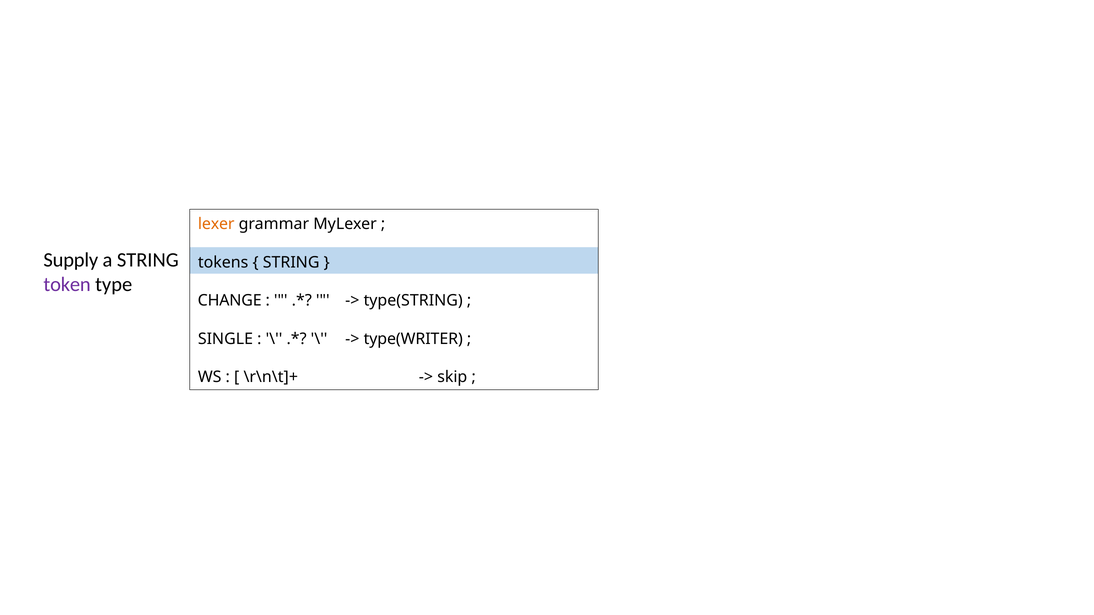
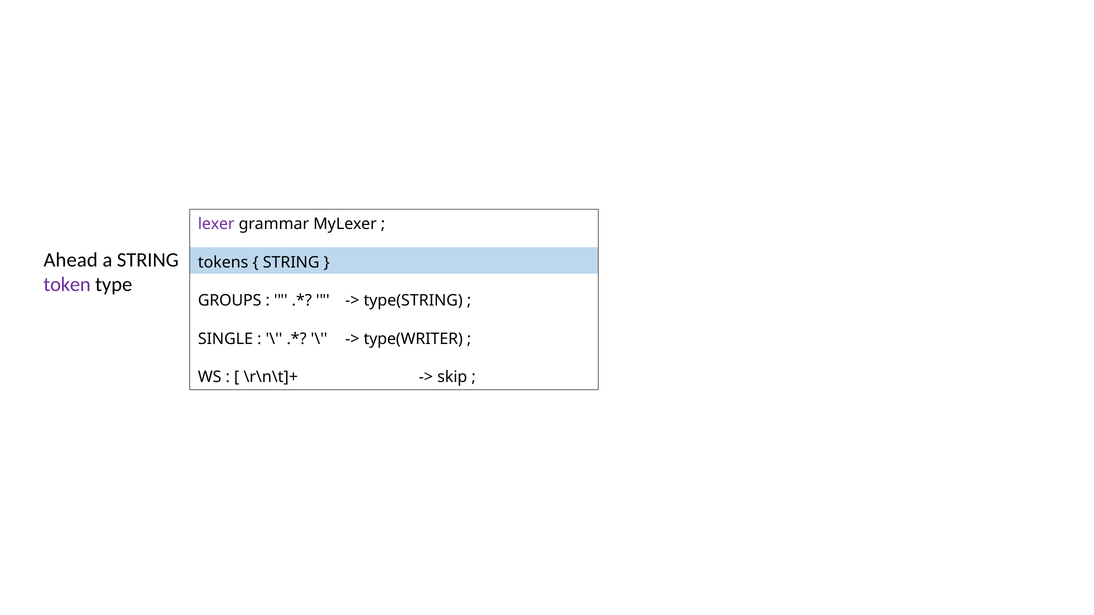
lexer colour: orange -> purple
Supply: Supply -> Ahead
CHANGE: CHANGE -> GROUPS
